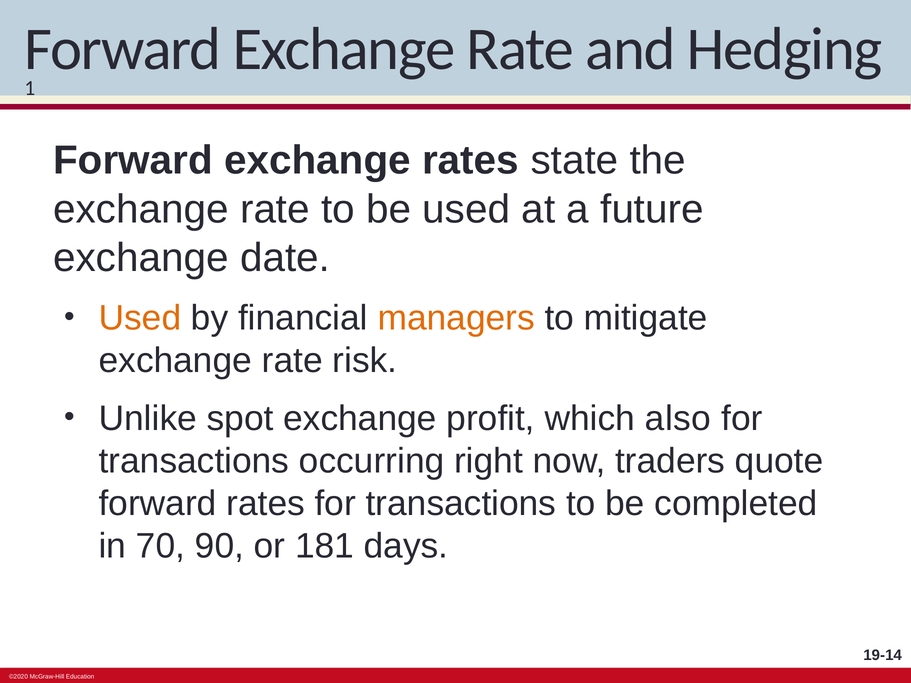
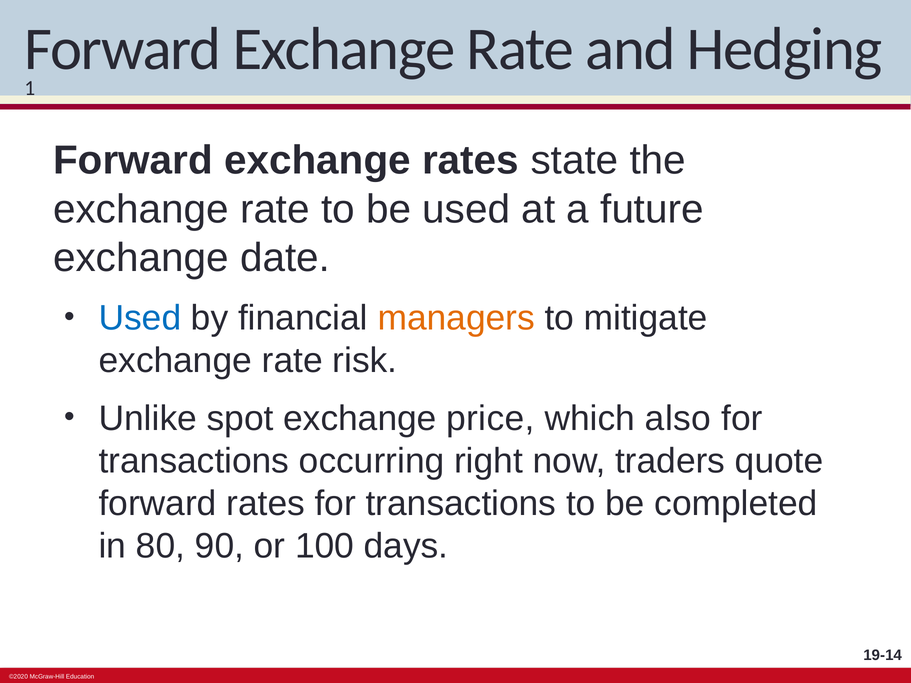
Used at (140, 318) colour: orange -> blue
profit: profit -> price
70: 70 -> 80
181: 181 -> 100
